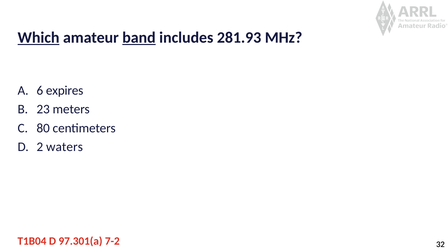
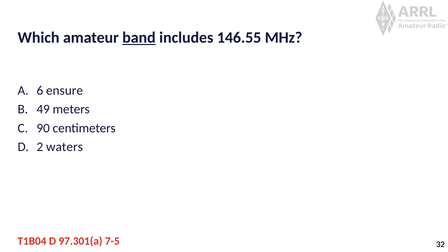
Which underline: present -> none
281.93: 281.93 -> 146.55
expires: expires -> ensure
23: 23 -> 49
80: 80 -> 90
7-2: 7-2 -> 7-5
